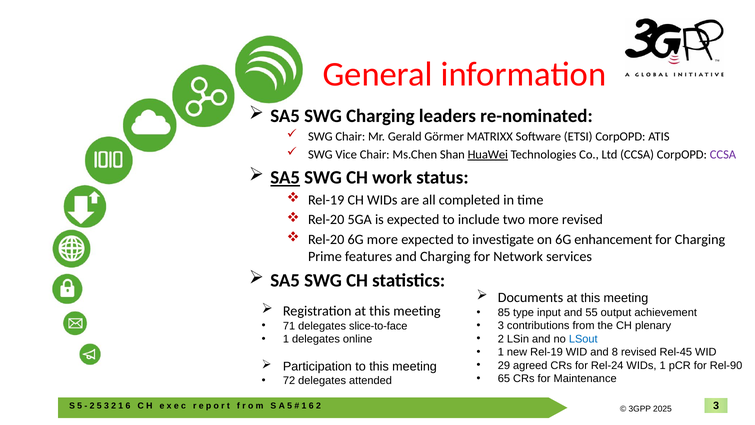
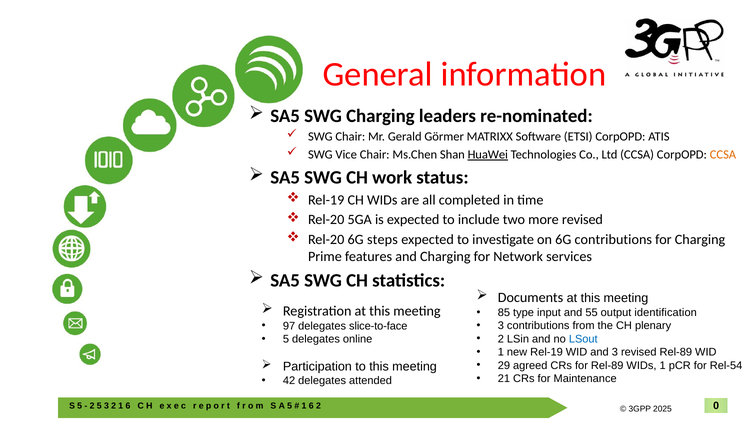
CCSA at (723, 154) colour: purple -> orange
SA5 at (285, 177) underline: present -> none
6G more: more -> steps
6G enhancement: enhancement -> contributions
achievement: achievement -> identification
71: 71 -> 97
1 at (286, 339): 1 -> 5
and 8: 8 -> 3
revised Rel-45: Rel-45 -> Rel-89
for Rel-24: Rel-24 -> Rel-89
Rel-90: Rel-90 -> Rel-54
65: 65 -> 21
72: 72 -> 42
3 at (716, 406): 3 -> 0
